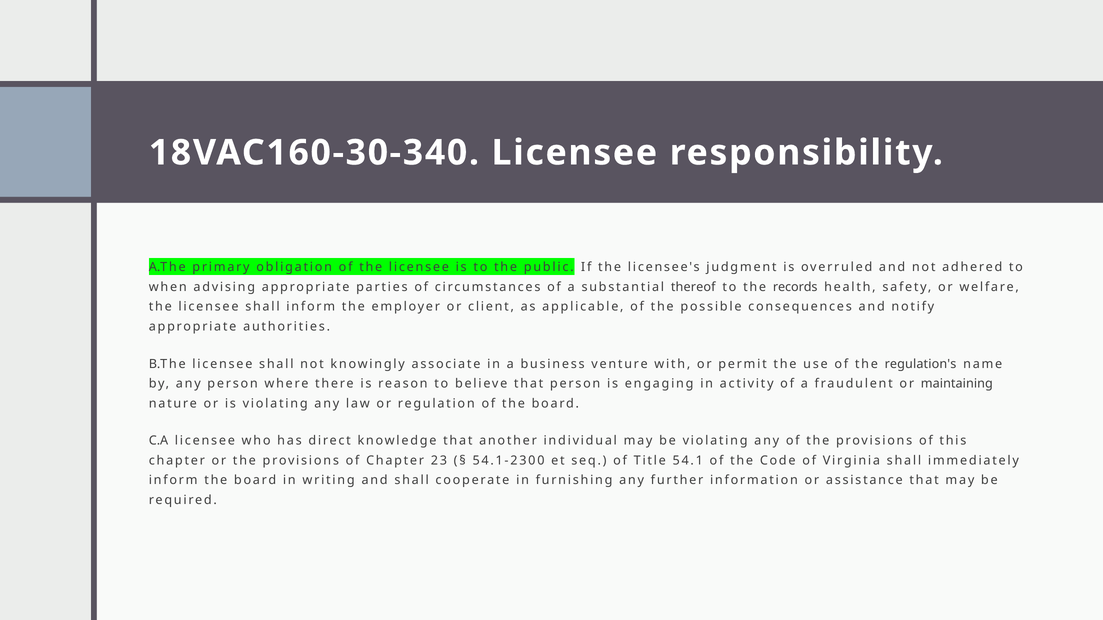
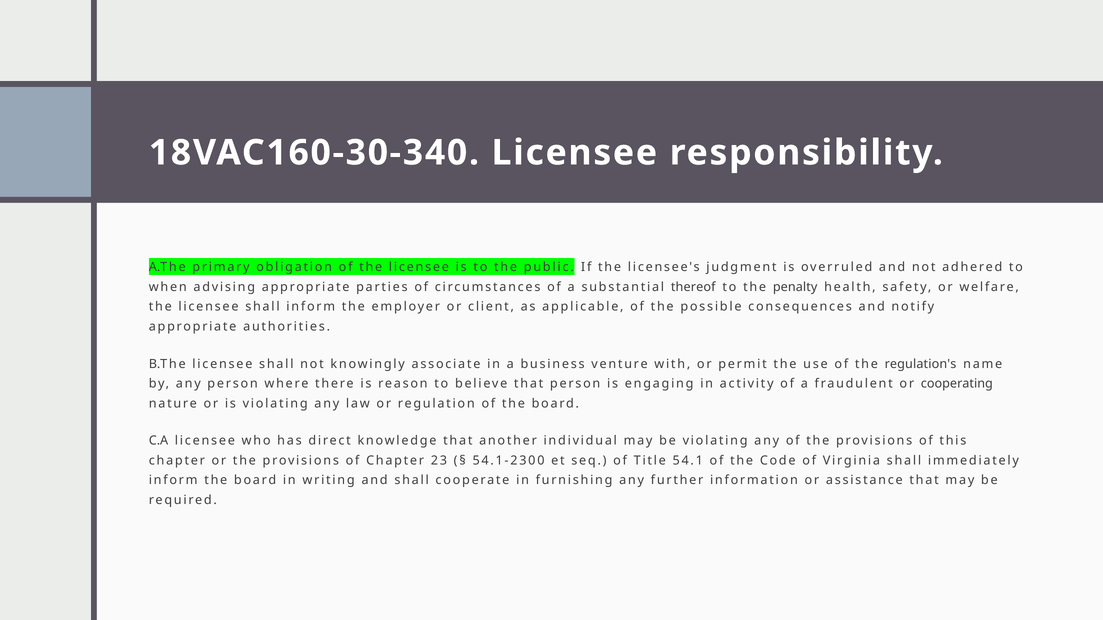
records: records -> penalty
maintaining: maintaining -> cooperating
